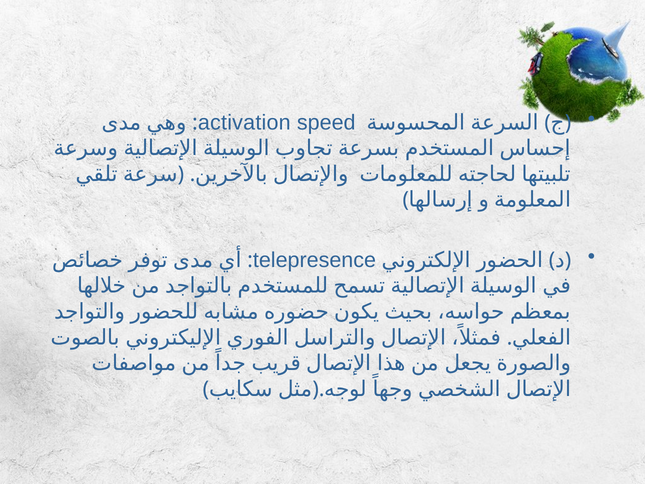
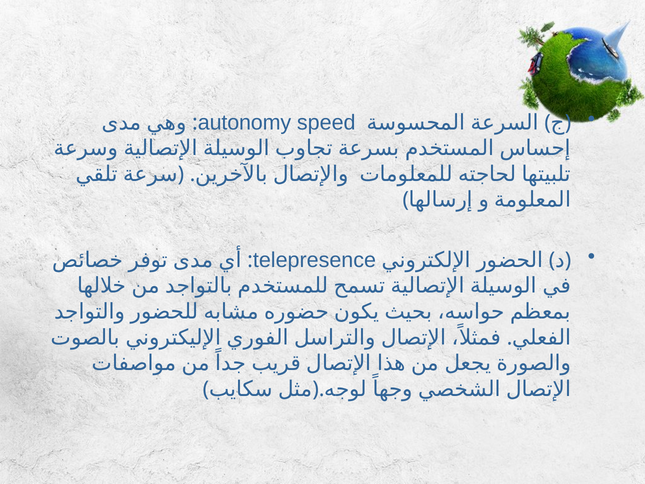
activation: activation -> autonomy
